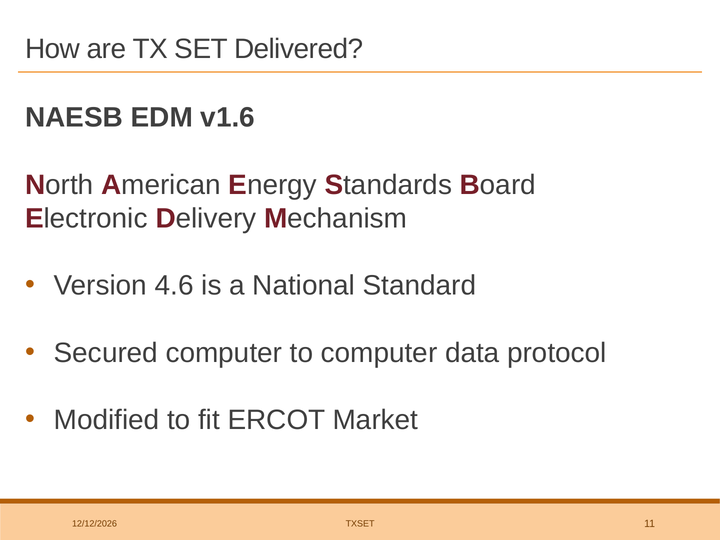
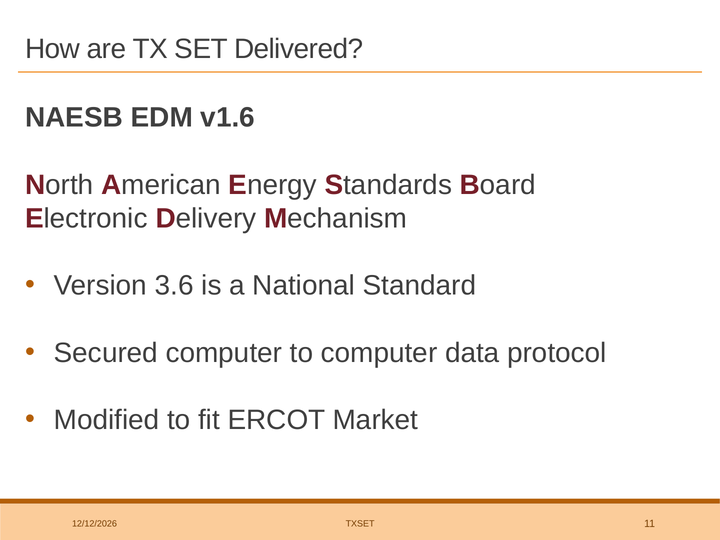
4.6: 4.6 -> 3.6
